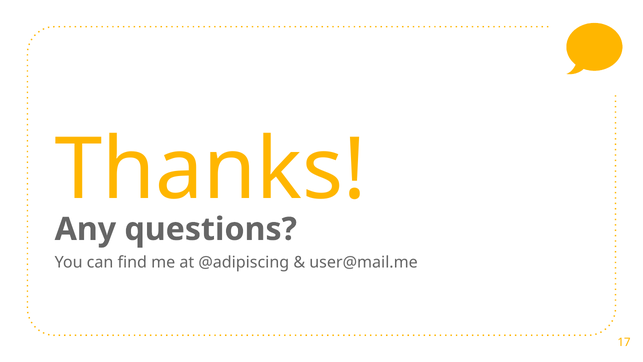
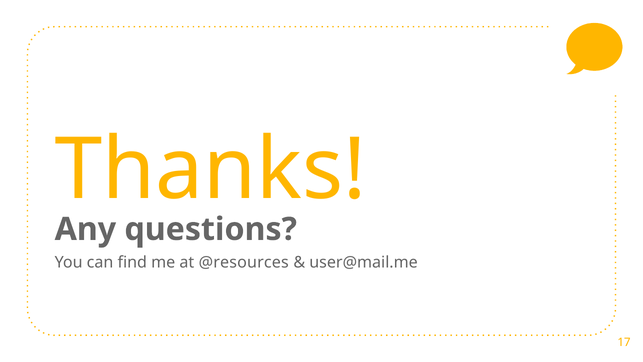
@adipiscing: @adipiscing -> @resources
